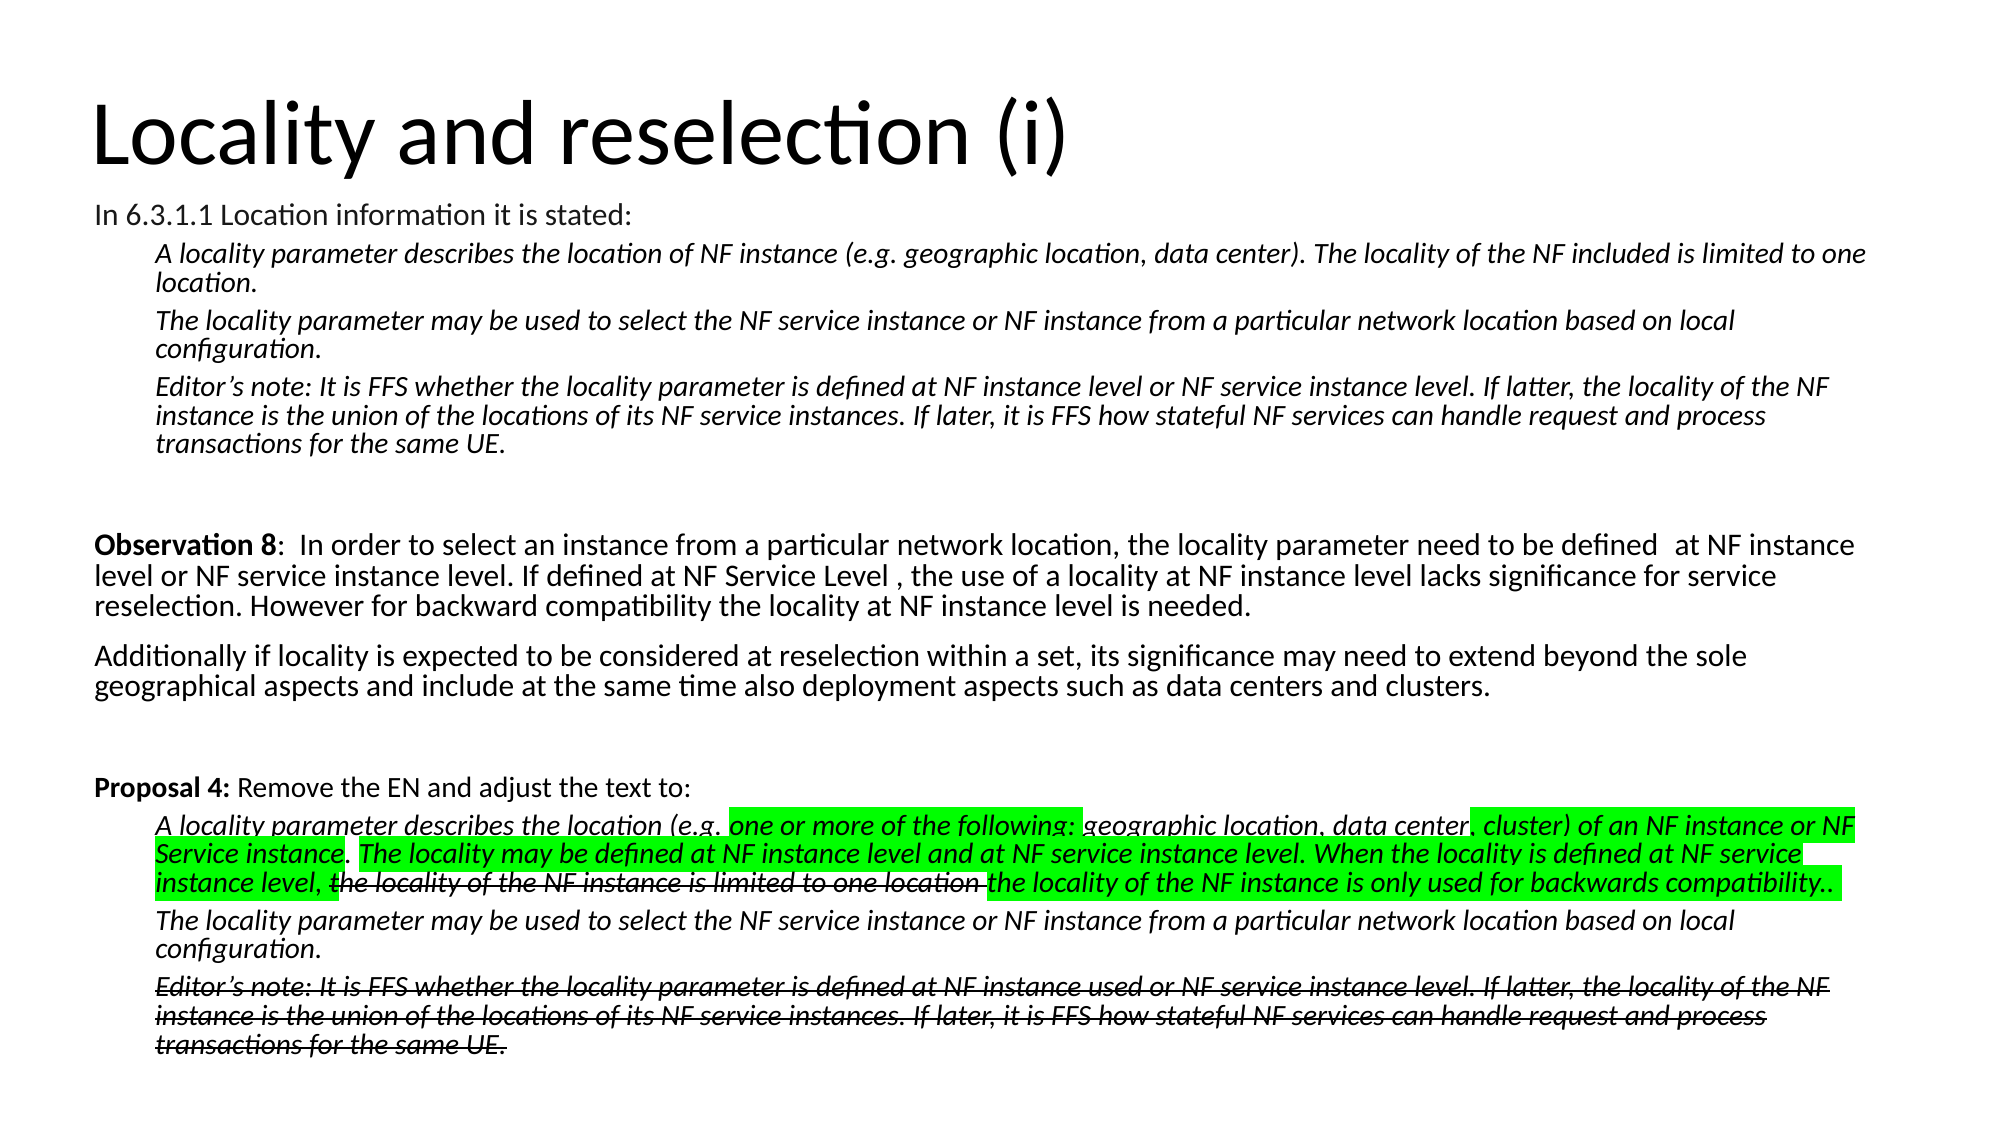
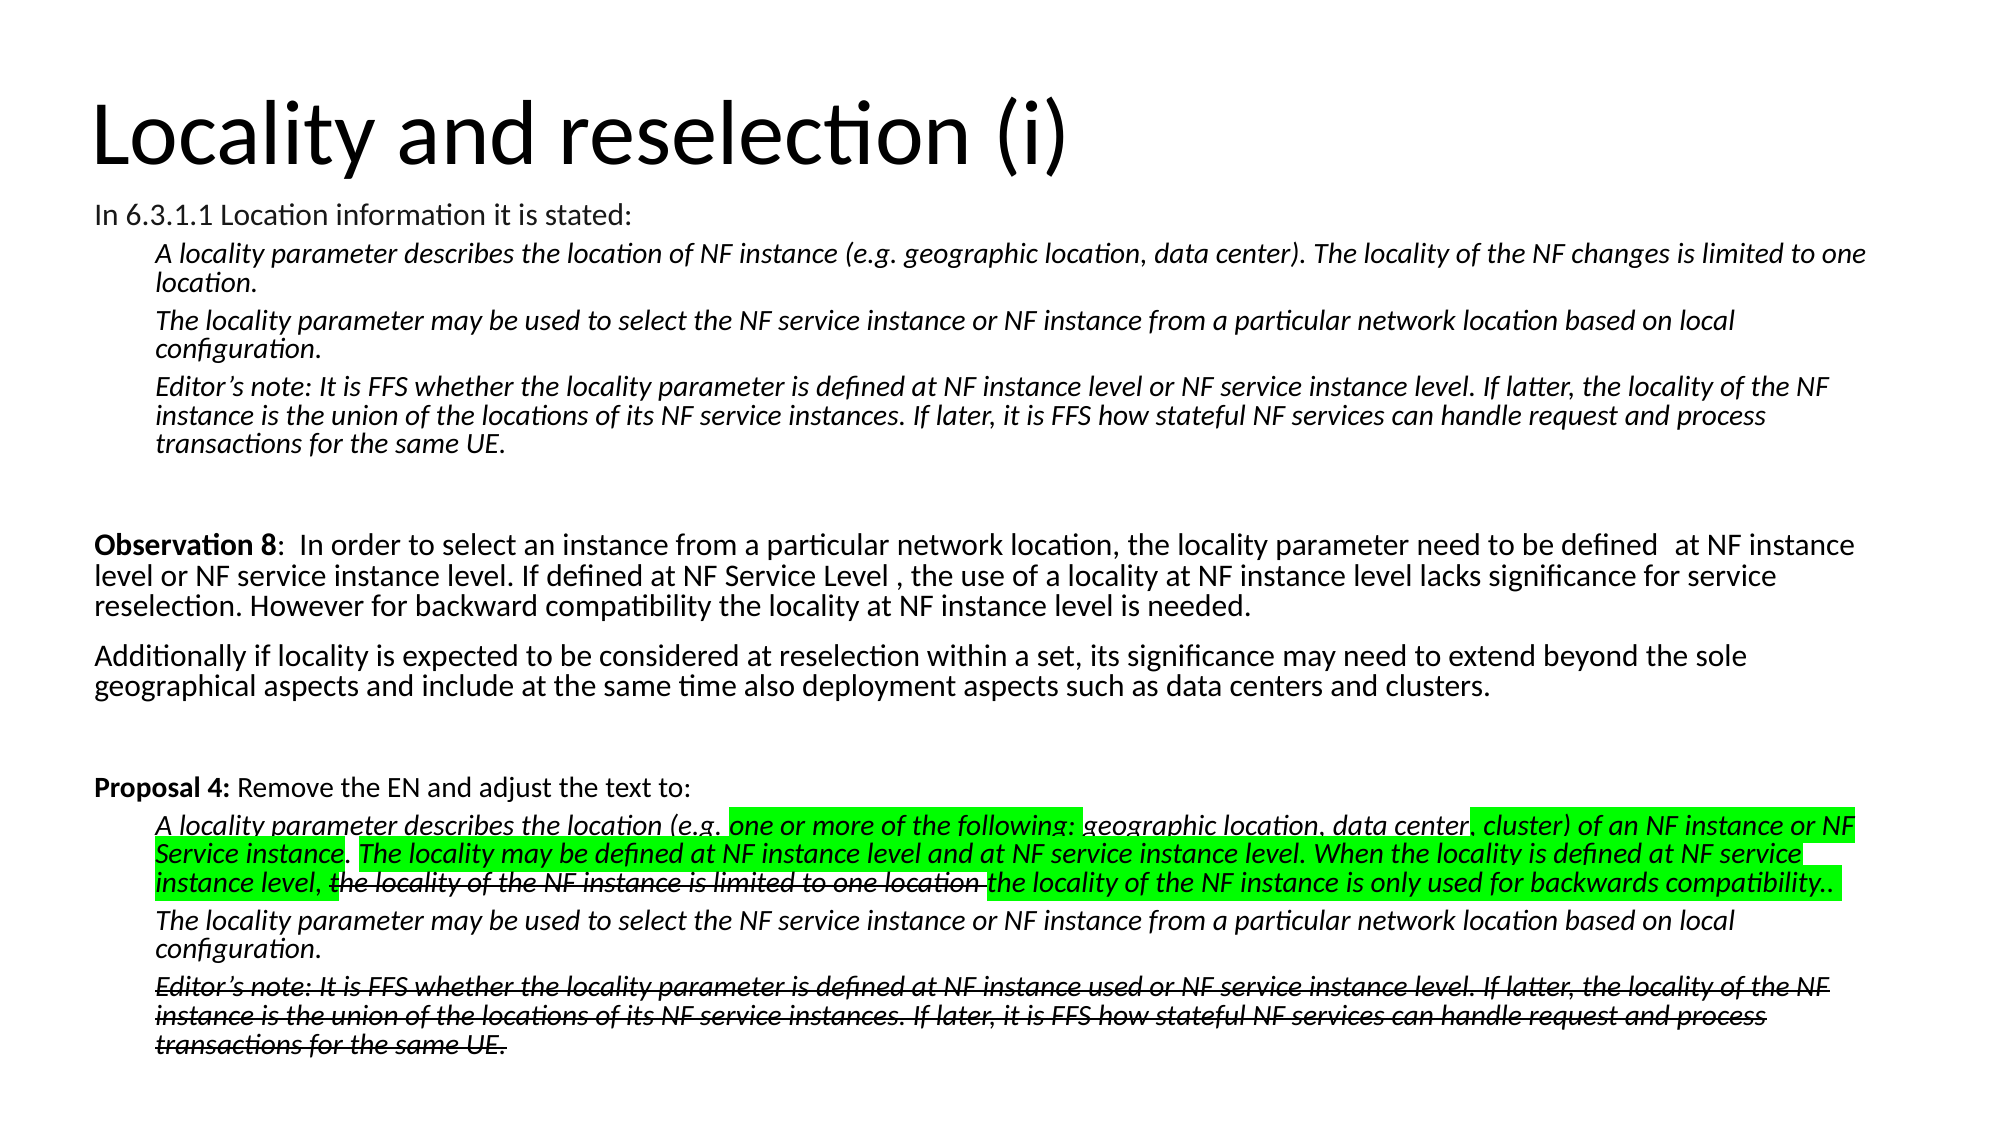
included: included -> changes
